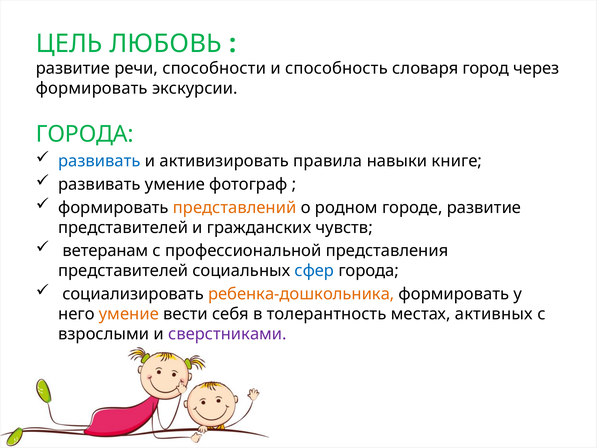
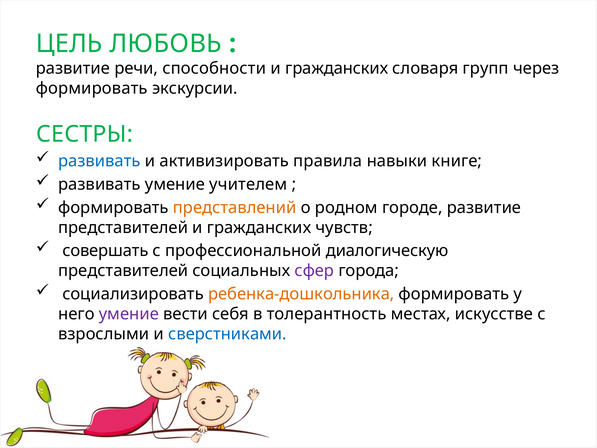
способность at (337, 68): способность -> гражданских
город: город -> групп
ГОРОДА at (85, 134): ГОРОДА -> СЕСТРЫ
фотограф: фотограф -> учителем
ветеранам: ветеранам -> совершать
представления: представления -> диалогическую
сфер colour: blue -> purple
умение at (129, 314) colour: orange -> purple
активных: активных -> искусстве
сверстниками colour: purple -> blue
